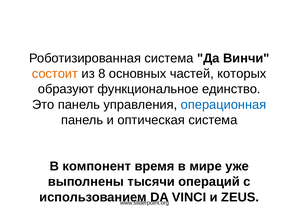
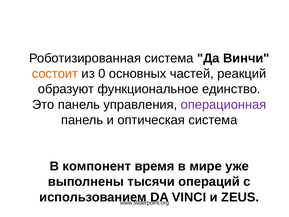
8: 8 -> 0
которых: которых -> реакций
операционная colour: blue -> purple
